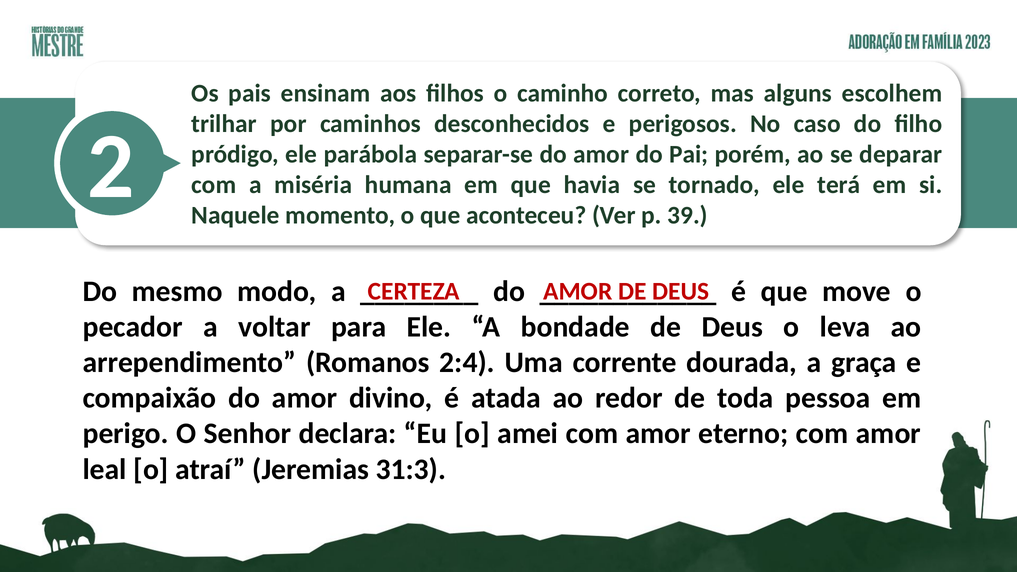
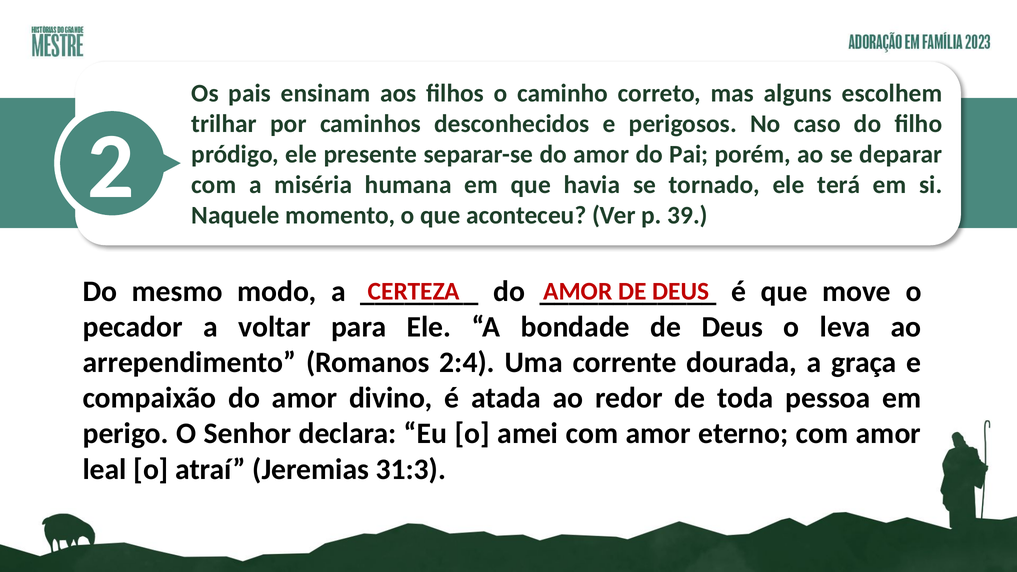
parábola: parábola -> presente
